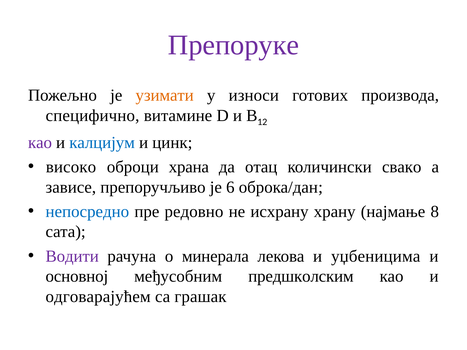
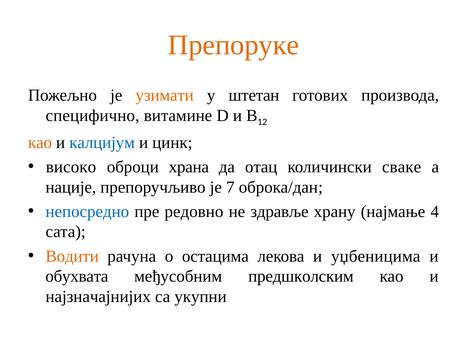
Препоруке colour: purple -> orange
износи: износи -> штетан
као at (40, 143) colour: purple -> orange
свако: свако -> сваке
зависе: зависе -> нације
6: 6 -> 7
исхрану: исхрану -> здравље
8: 8 -> 4
Водити colour: purple -> orange
минерала: минерала -> остацима
основној: основној -> обухвата
одговарајућем: одговарајућем -> најзначајнијих
грашак: грашак -> укупни
